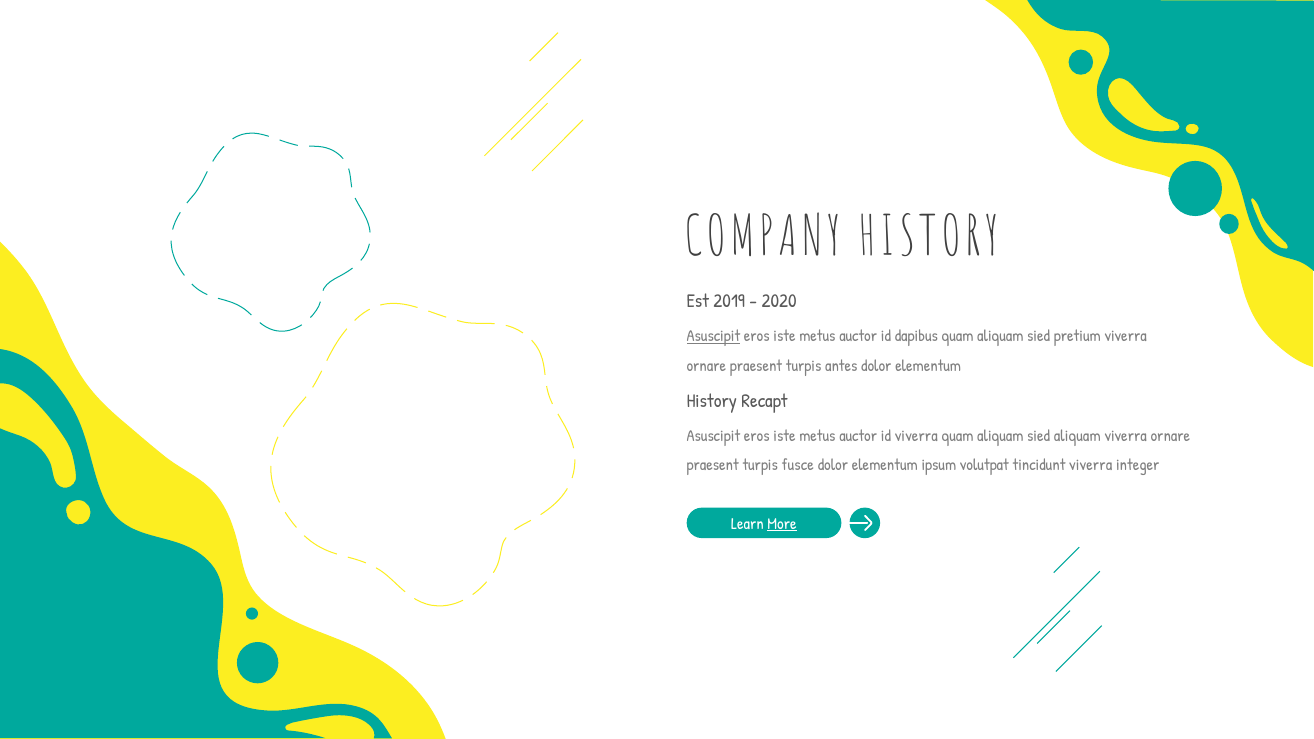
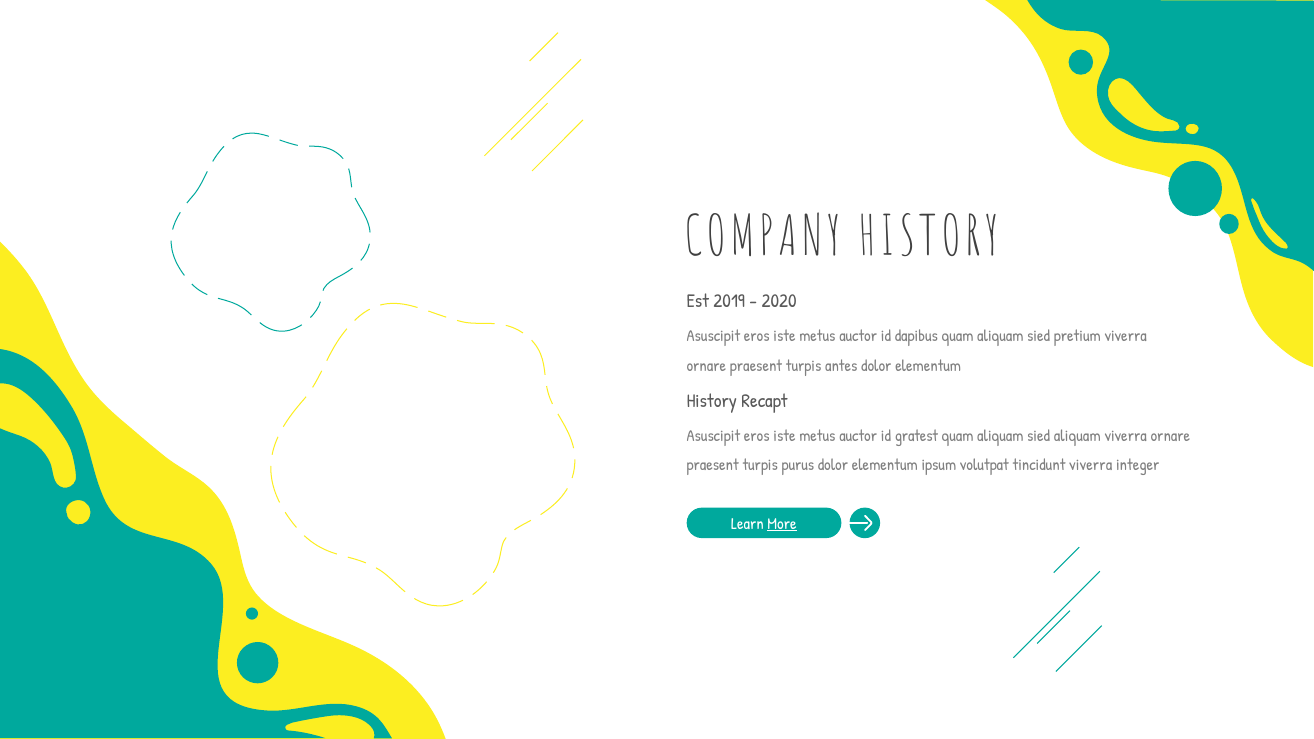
Asuscipit at (713, 336) underline: present -> none
id viverra: viverra -> gratest
fusce: fusce -> purus
